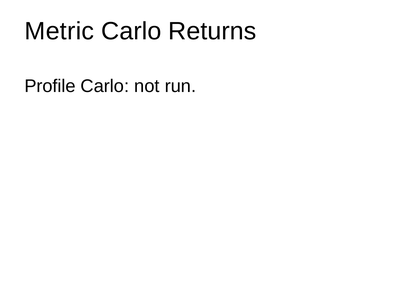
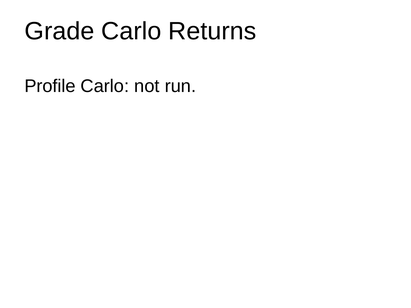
Metric: Metric -> Grade
